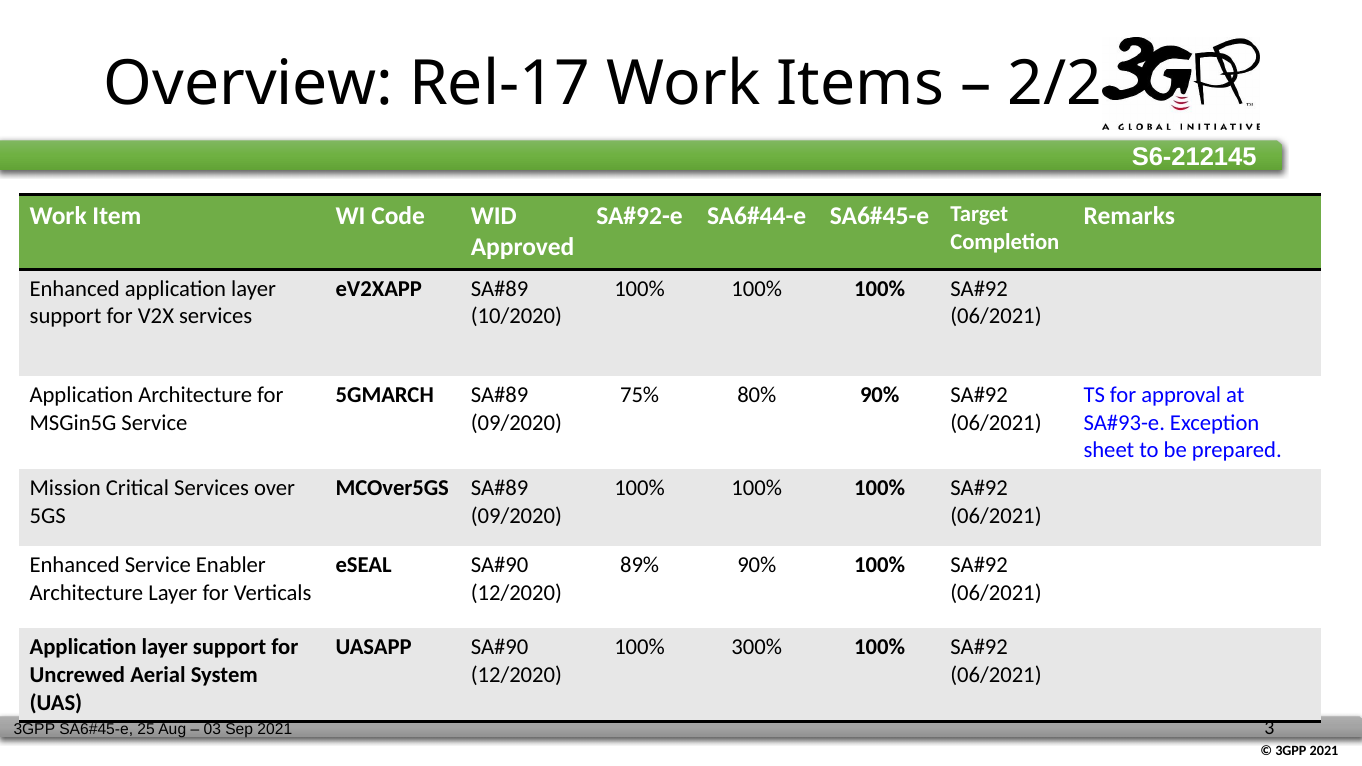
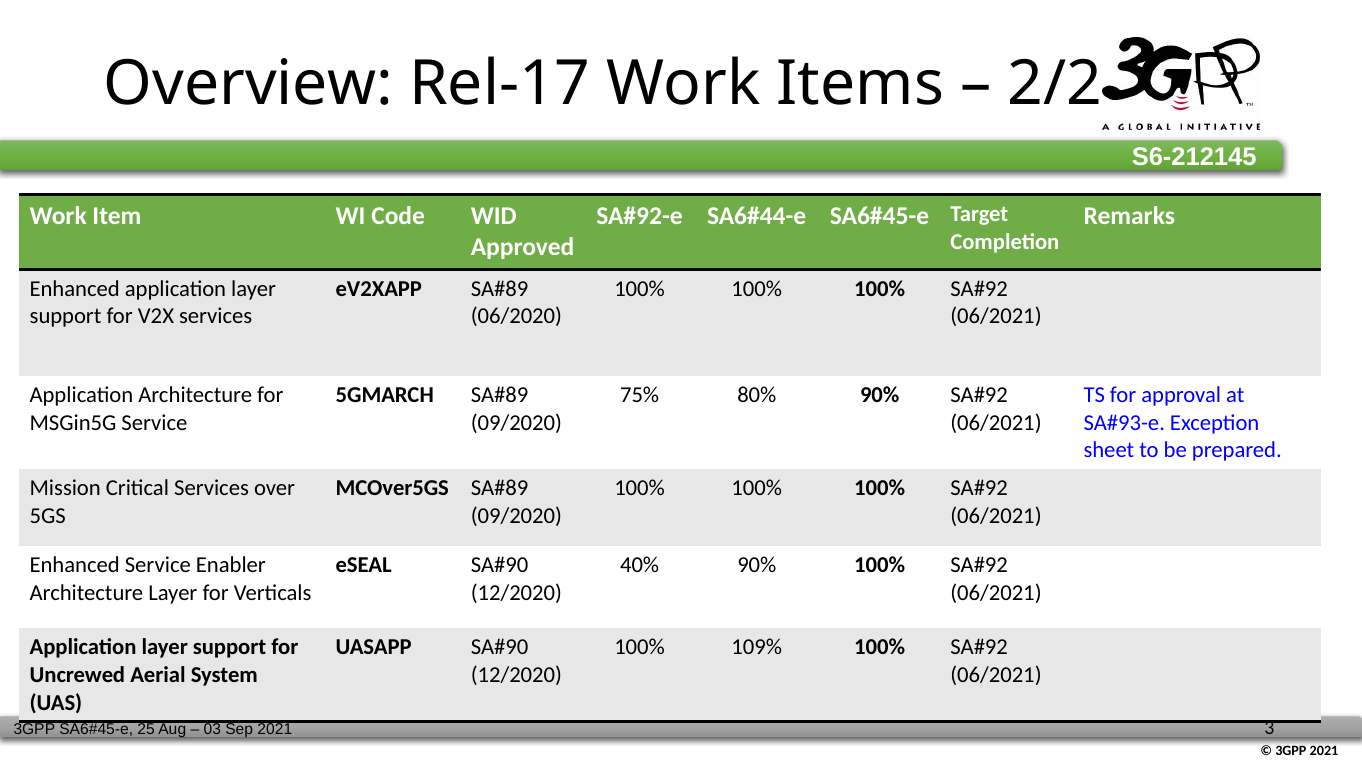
10/2020: 10/2020 -> 06/2020
89%: 89% -> 40%
300%: 300% -> 109%
